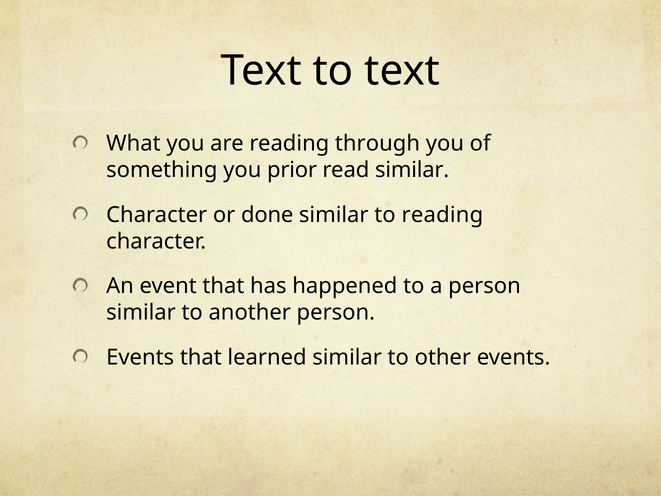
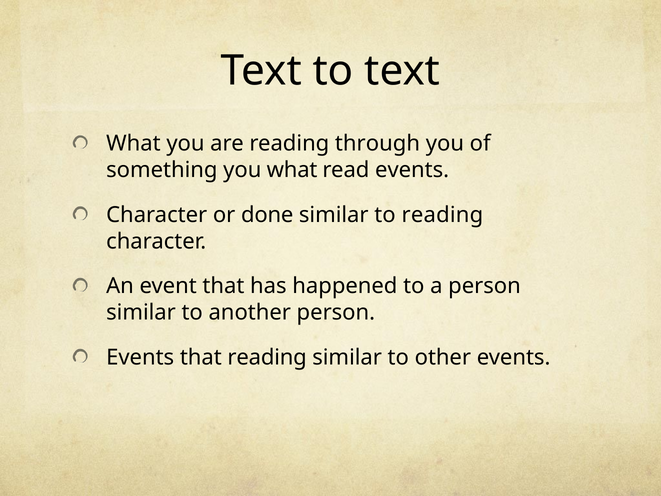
you prior: prior -> what
read similar: similar -> events
that learned: learned -> reading
